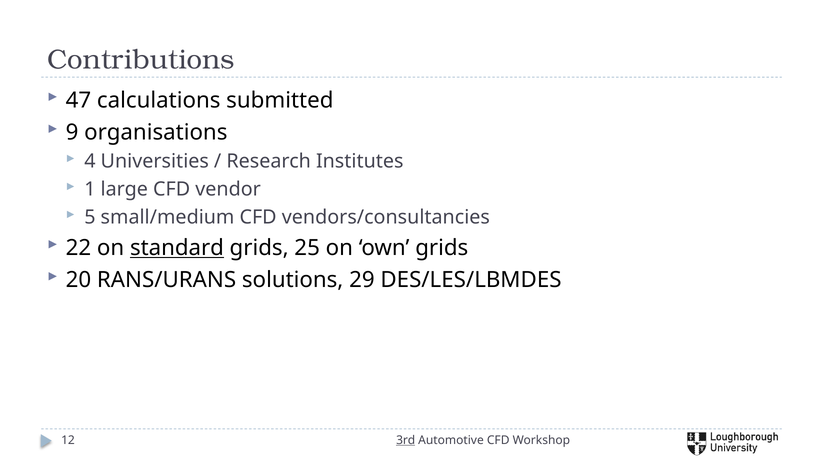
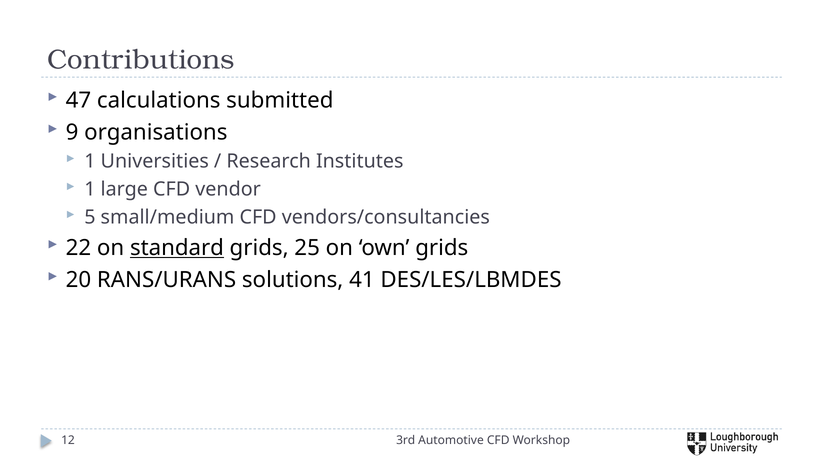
4 at (90, 161): 4 -> 1
29: 29 -> 41
3rd underline: present -> none
